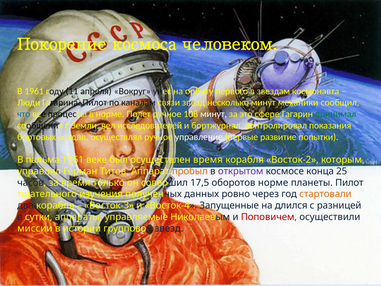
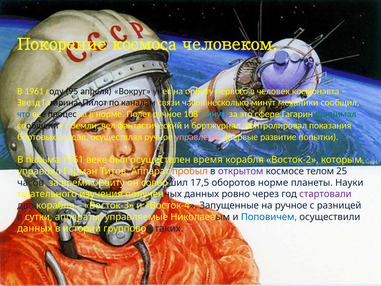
11: 11 -> 95
звездам: звездам -> человек
Люди: Люди -> Звезд
связи звезд: звезд -> часов
минут at (214, 114) colour: white -> light blue
исследователей: исследователей -> фантастический
управление colour: white -> pink
конца: конца -> телом
время только: только -> орбиту
планеты Пилот: Пилот -> Науки
стартовали colour: orange -> purple
на длился: длился -> ручное
Поповичем colour: red -> blue
миссии at (35, 228): миссии -> данных
групповой звезд: звезд -> таких
